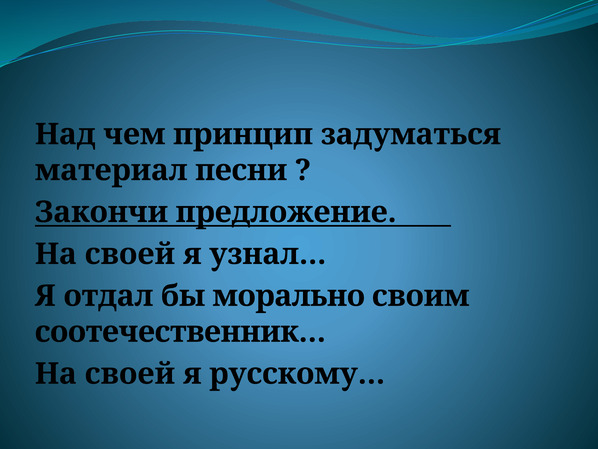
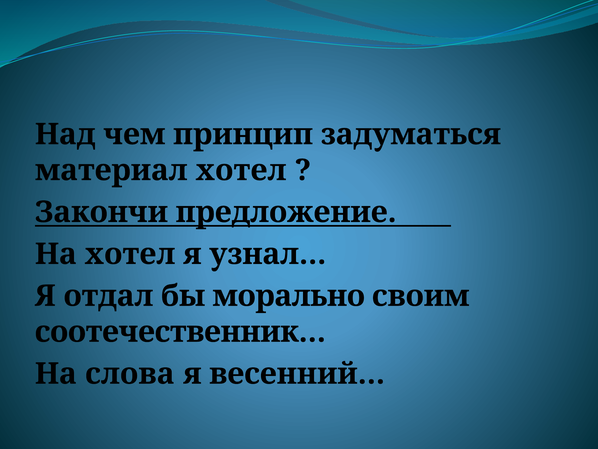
материал песни: песни -> хотел
своей at (130, 254): своей -> хотел
своей at (130, 373): своей -> слова
русскому…: русскому… -> весенний…
